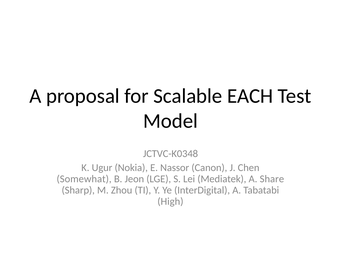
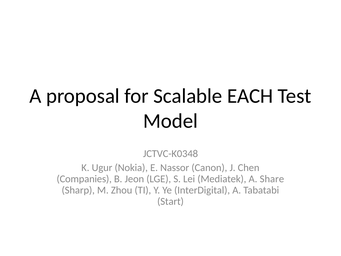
Somewhat: Somewhat -> Companies
High: High -> Start
